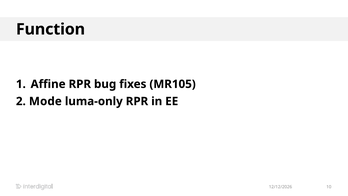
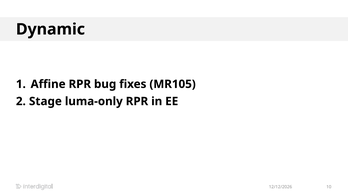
Function: Function -> Dynamic
Mode: Mode -> Stage
